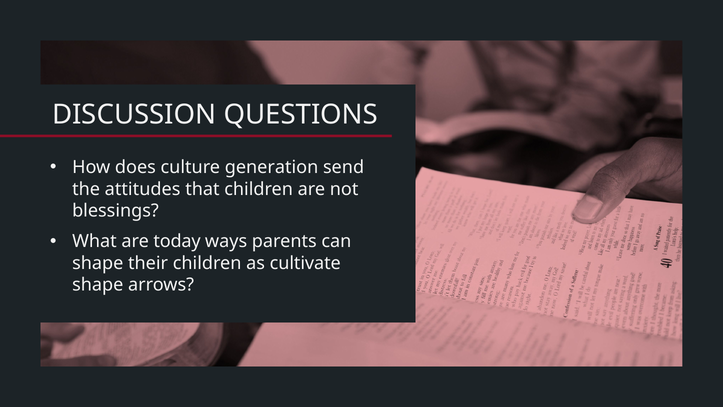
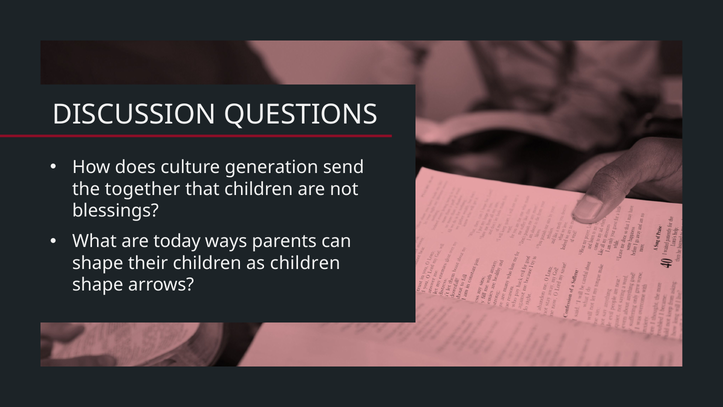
attitudes: attitudes -> together
as cultivate: cultivate -> children
